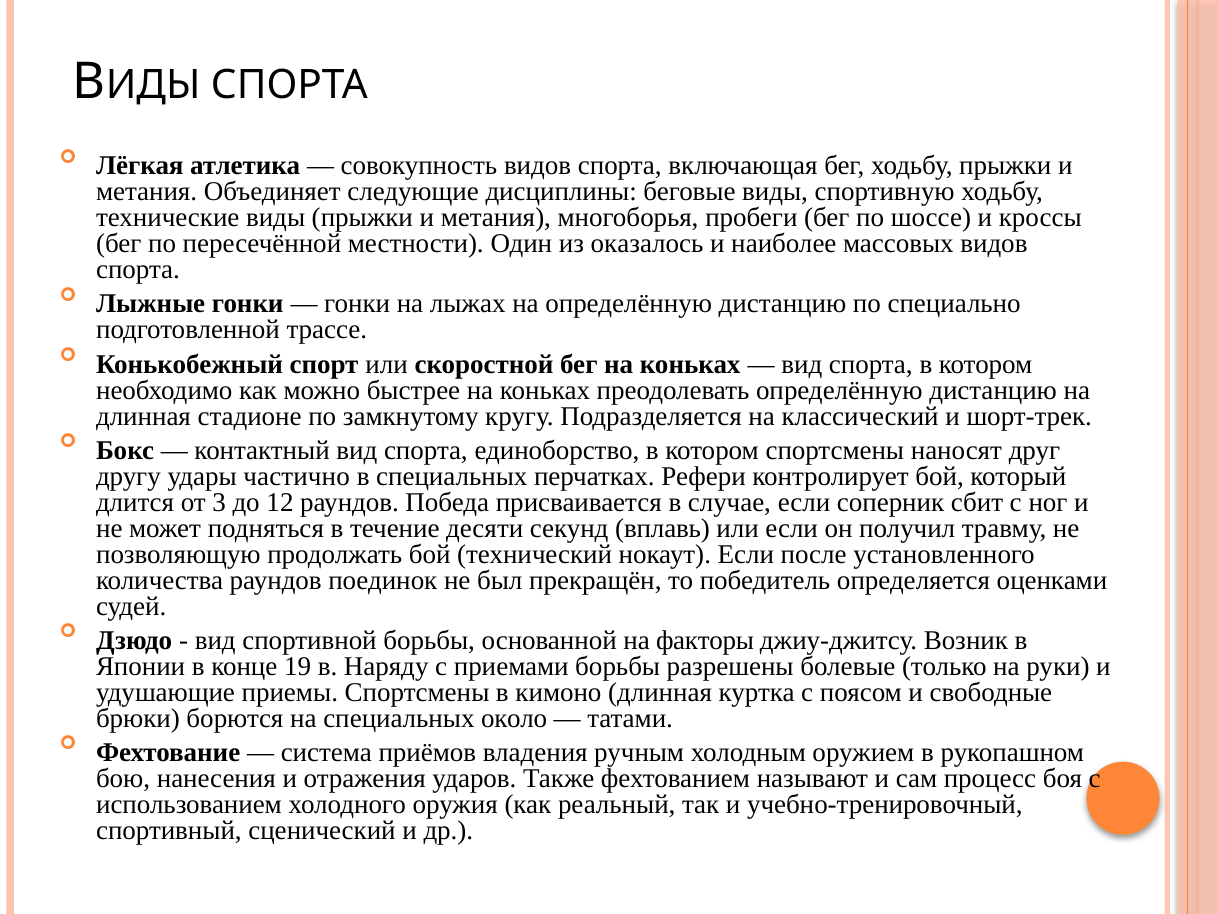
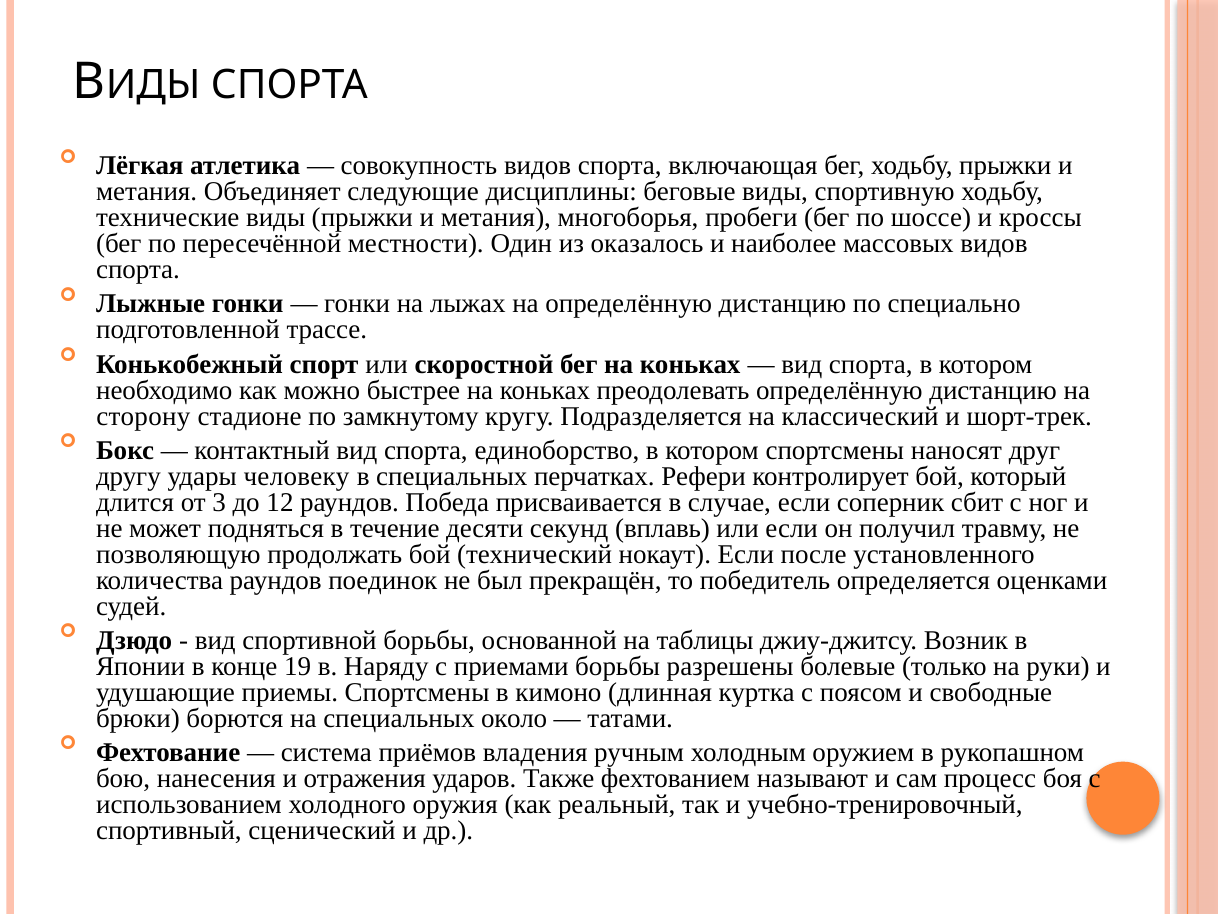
длинная at (143, 416): длинная -> сторону
частично: частично -> человеку
факторы: факторы -> таблицы
